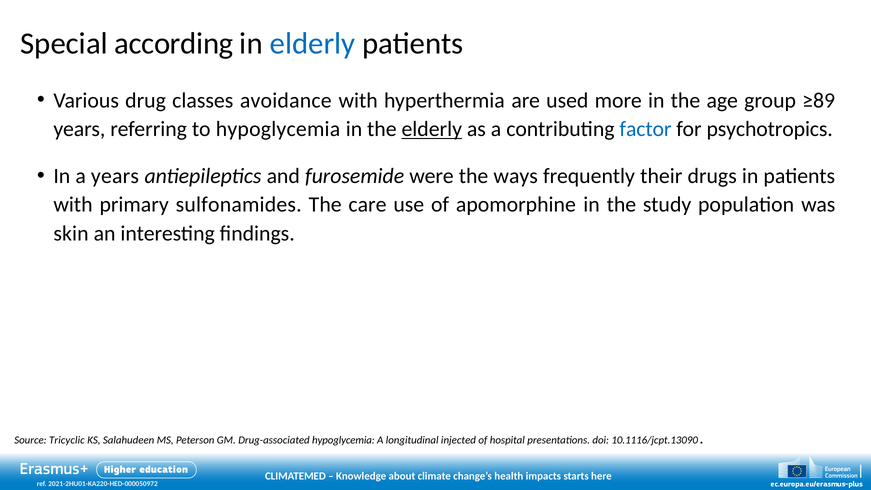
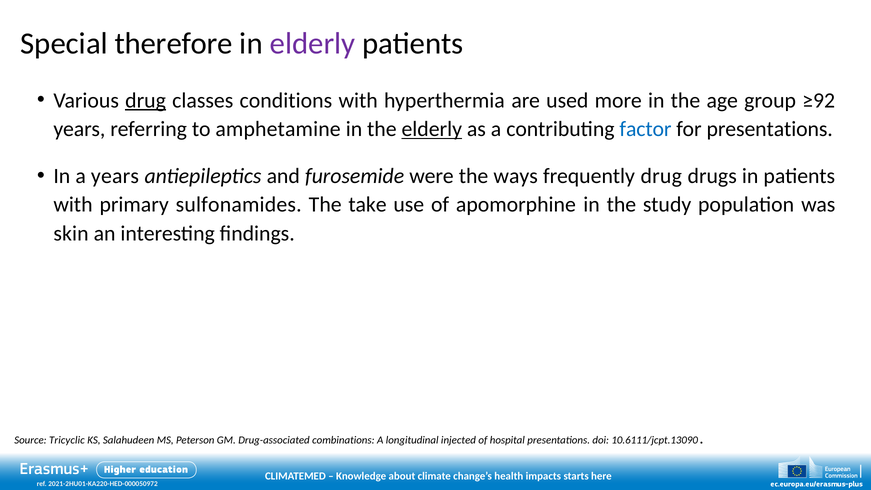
according: according -> therefore
elderly at (312, 43) colour: blue -> purple
drug at (146, 100) underline: none -> present
avoidance: avoidance -> conditions
≥89: ≥89 -> ≥92
to hypoglycemia: hypoglycemia -> amphetamine
for psychotropics: psychotropics -> presentations
frequently their: their -> drug
care: care -> take
Drug-associated hypoglycemia: hypoglycemia -> combinations
10.1116/jcpt.13090: 10.1116/jcpt.13090 -> 10.6111/jcpt.13090
